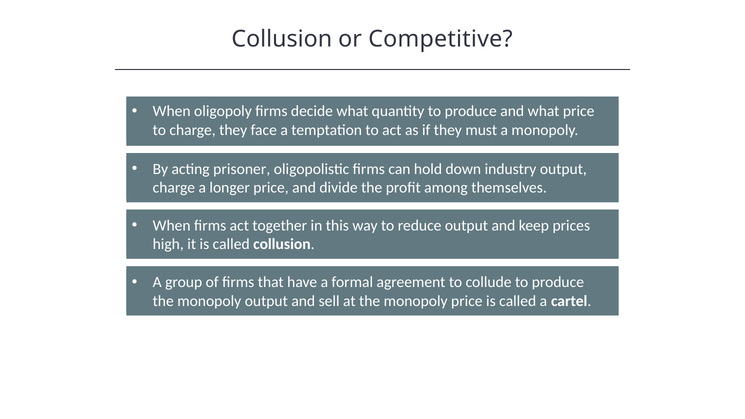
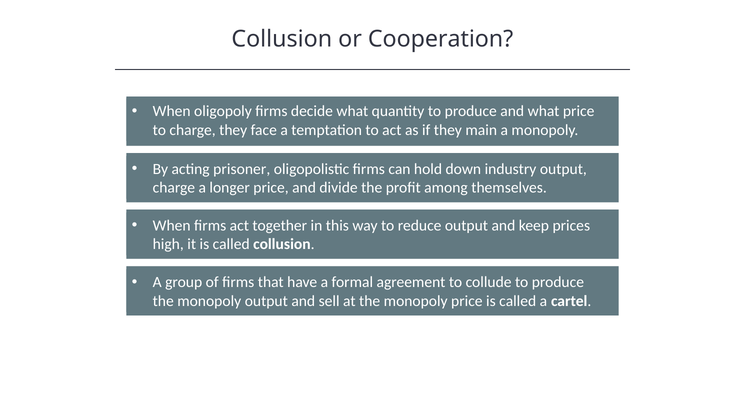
Competitive: Competitive -> Cooperation
must: must -> main
